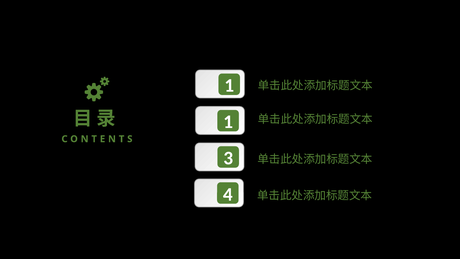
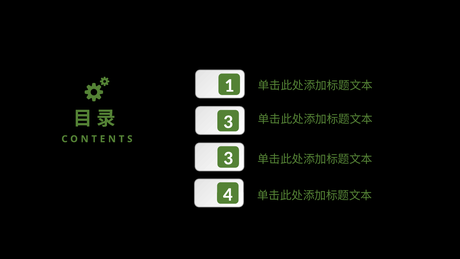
1 at (228, 122): 1 -> 3
